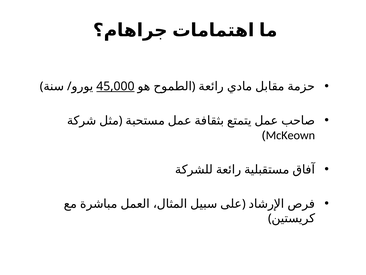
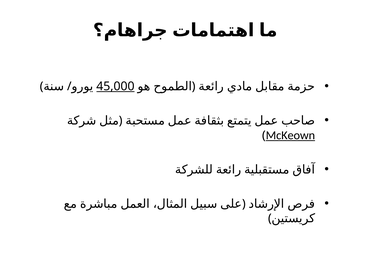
McKeown underline: none -> present
